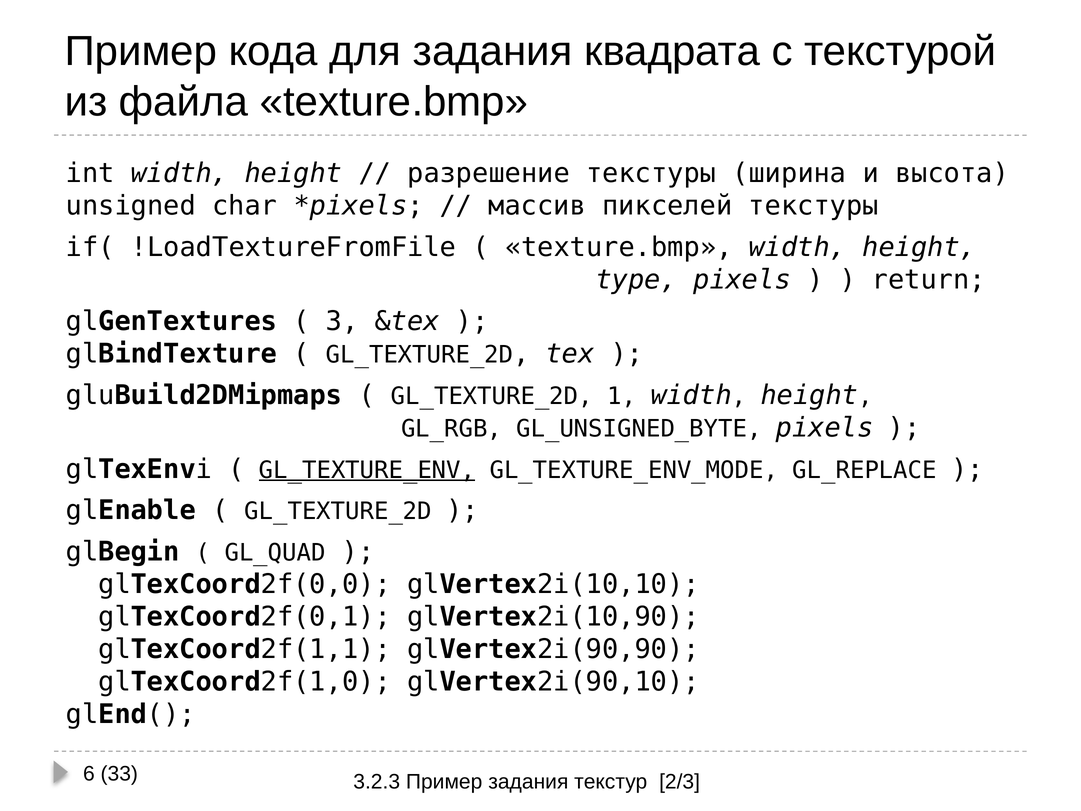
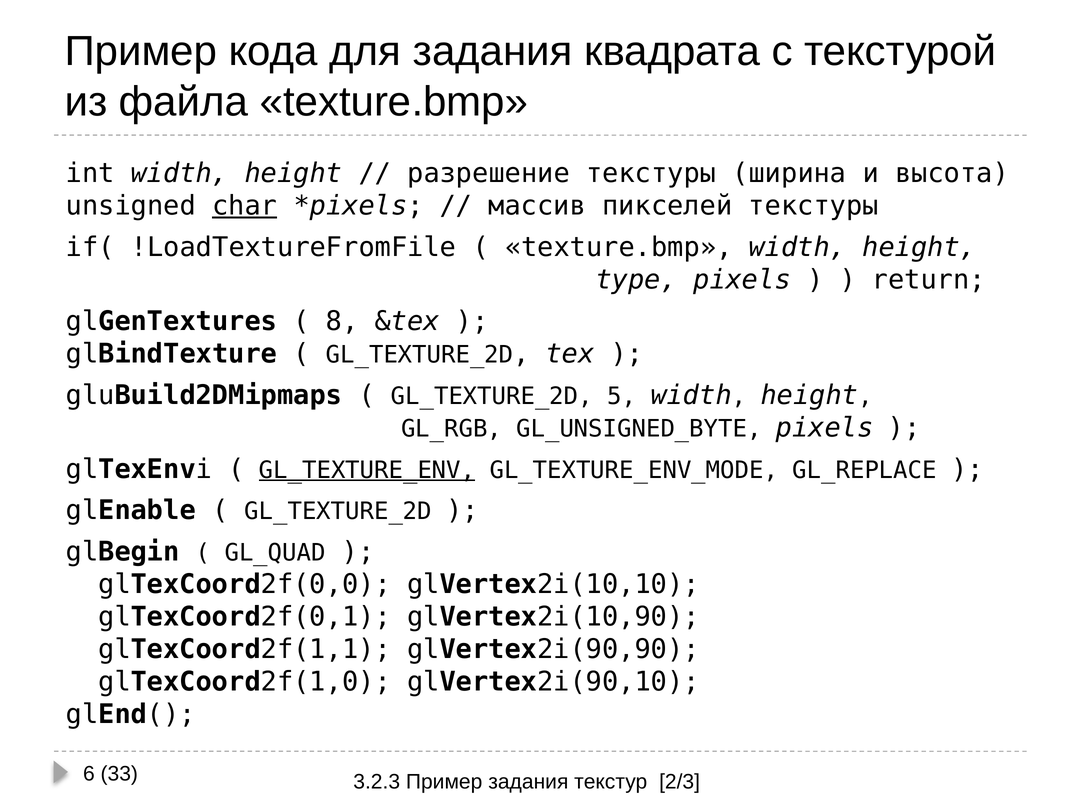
char underline: none -> present
3: 3 -> 8
1: 1 -> 5
